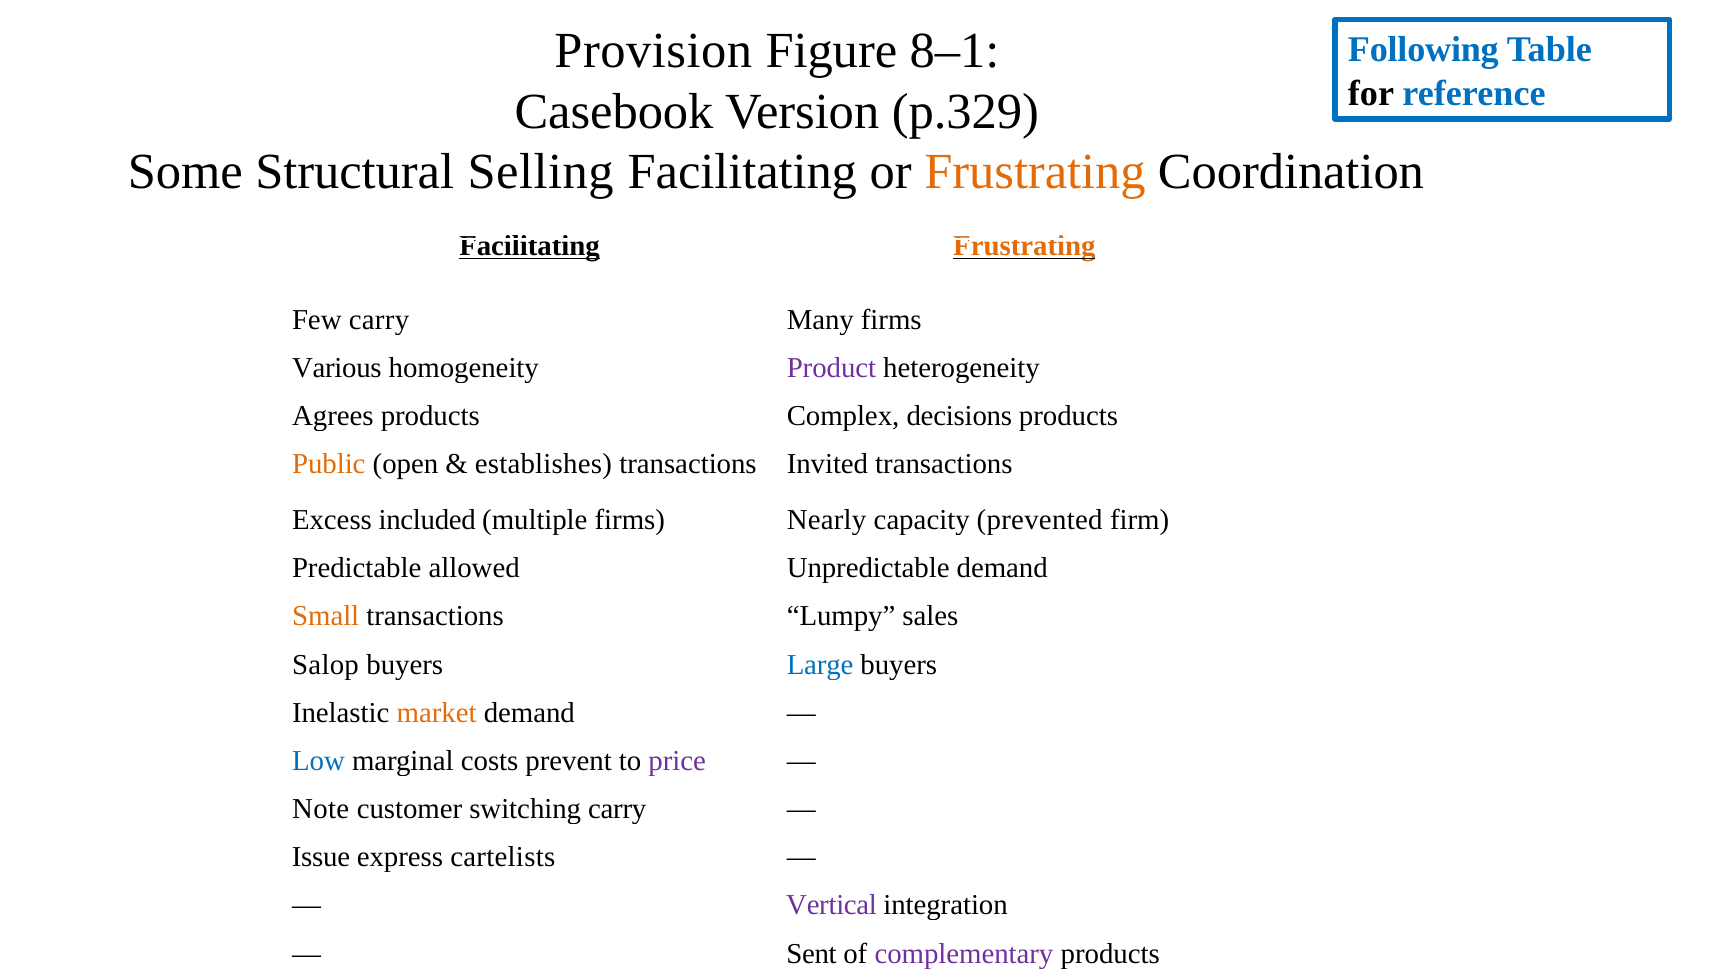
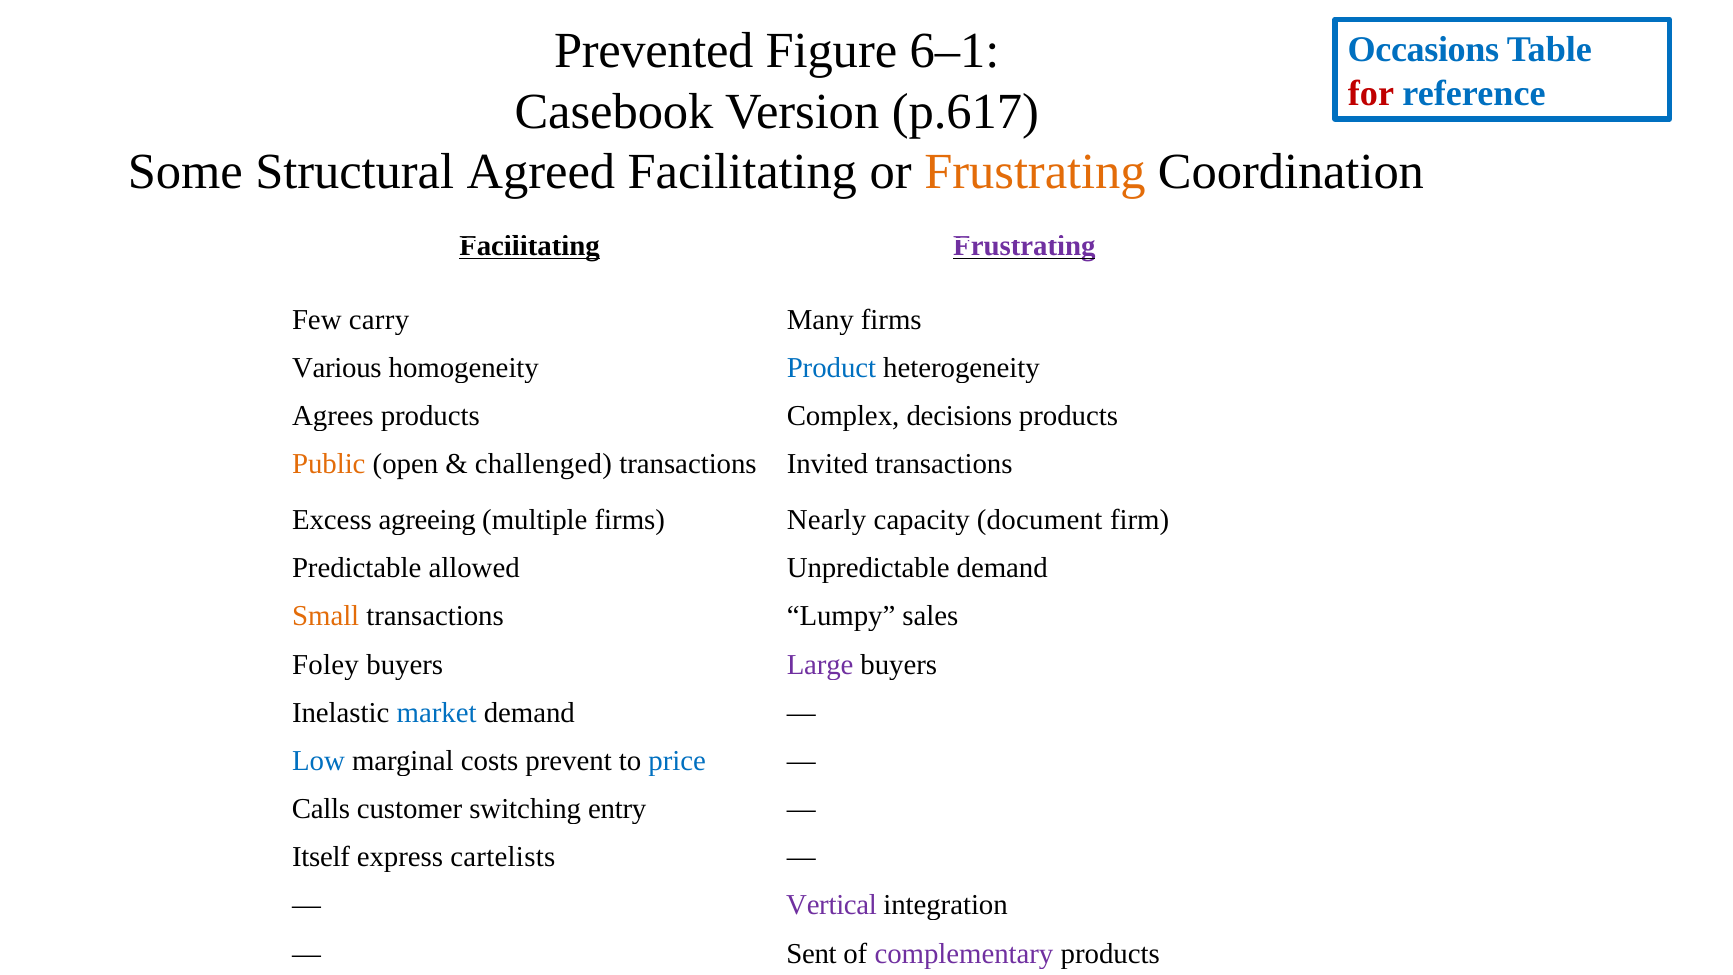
Provision: Provision -> Prevented
8–1: 8–1 -> 6–1
Following: Following -> Occasions
for colour: black -> red
p.329: p.329 -> p.617
Selling: Selling -> Agreed
Frustrating at (1024, 246) colour: orange -> purple
Product colour: purple -> blue
establishes: establishes -> challenged
included: included -> agreeing
prevented: prevented -> document
Salop: Salop -> Foley
Large colour: blue -> purple
market colour: orange -> blue
price colour: purple -> blue
Note: Note -> Calls
switching carry: carry -> entry
Issue: Issue -> Itself
